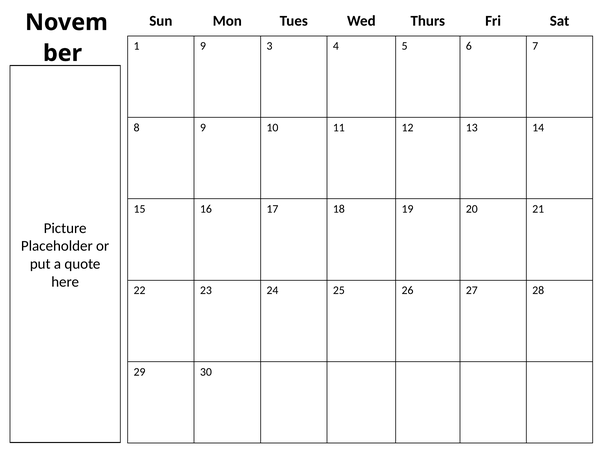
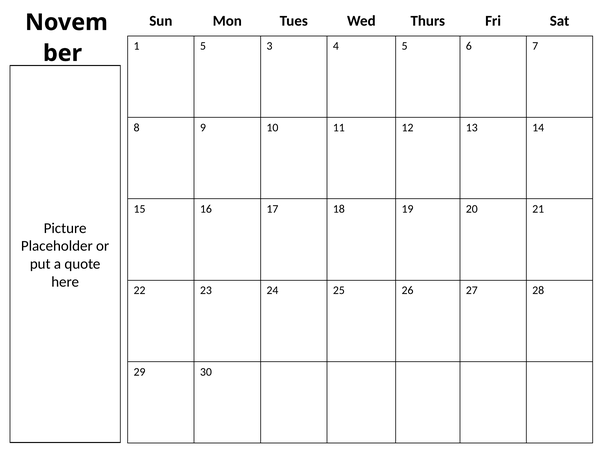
1 9: 9 -> 5
